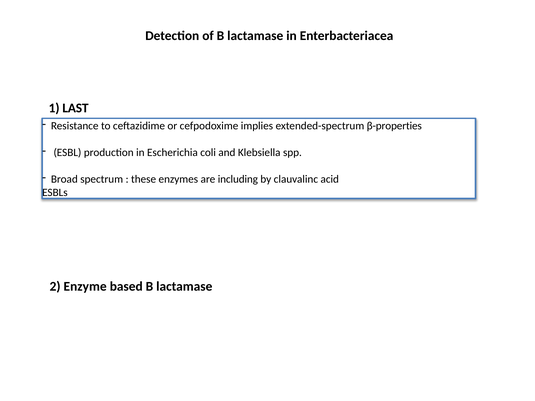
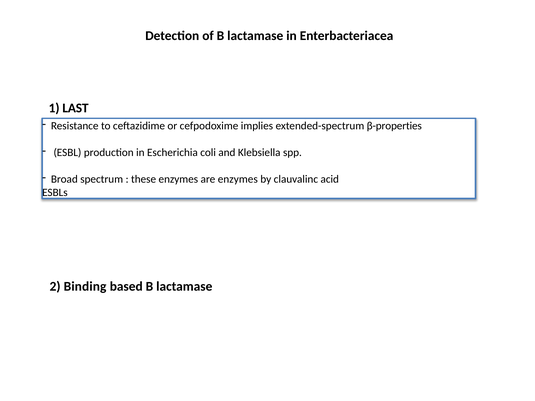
are including: including -> enzymes
Enzyme: Enzyme -> Binding
